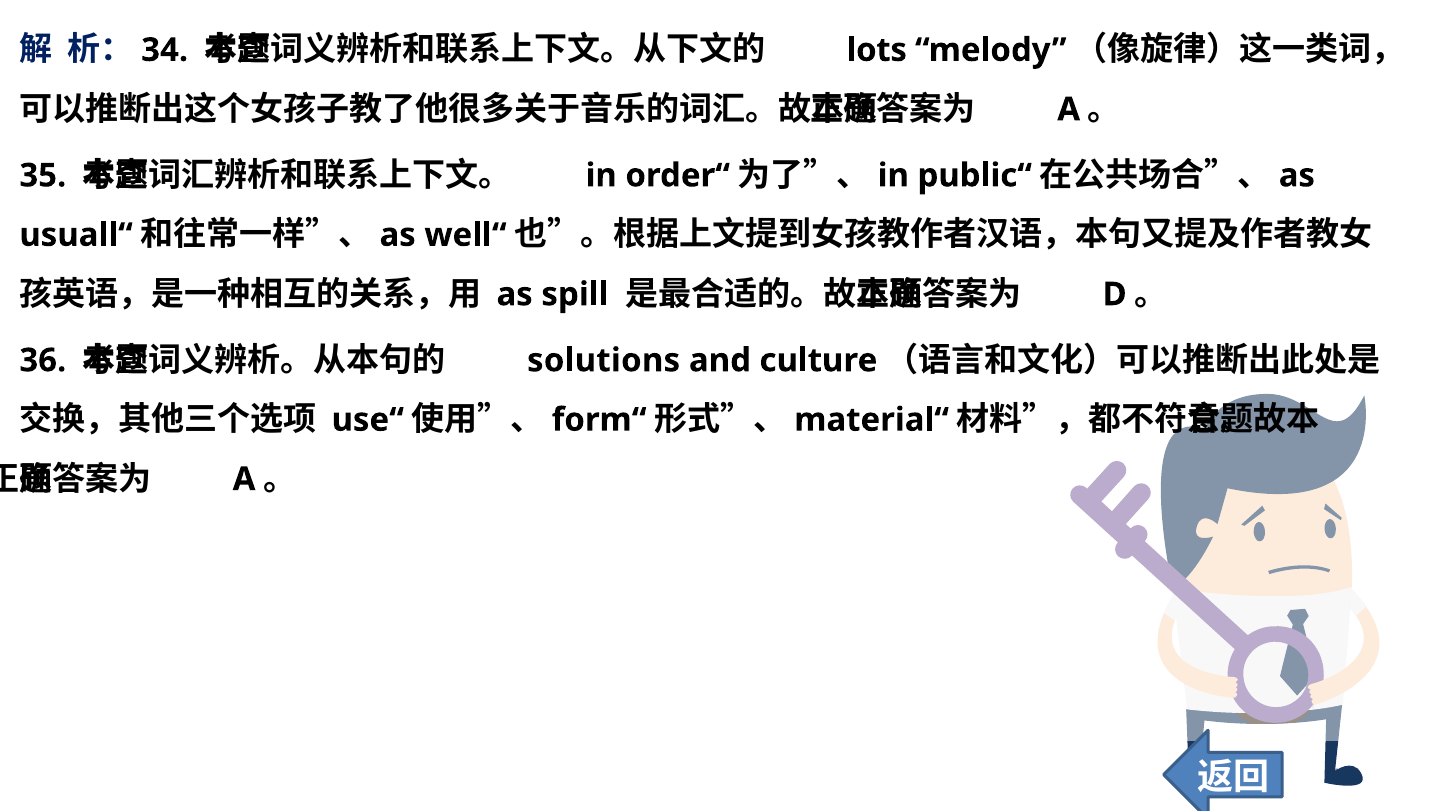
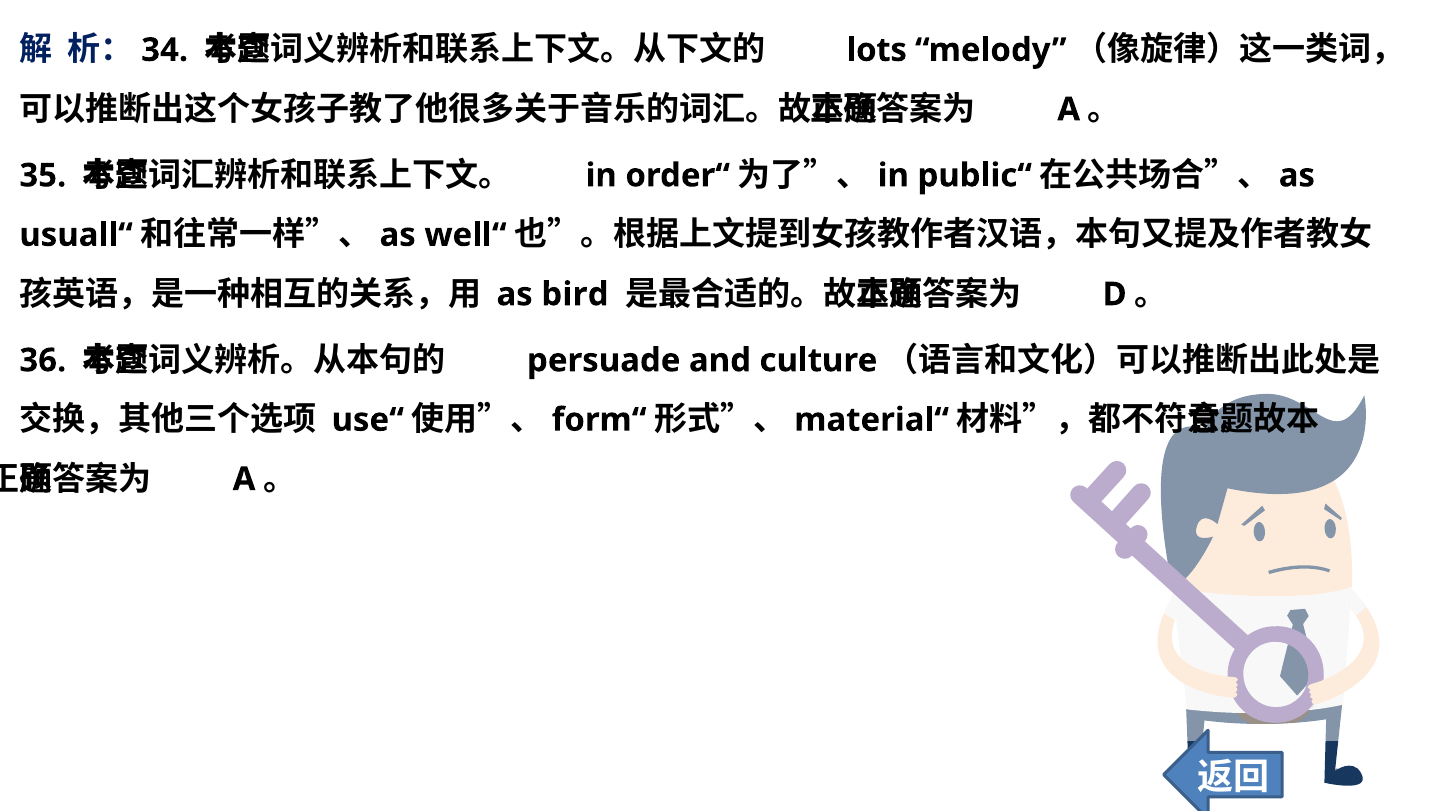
spill: spill -> bird
solutions: solutions -> persuade
